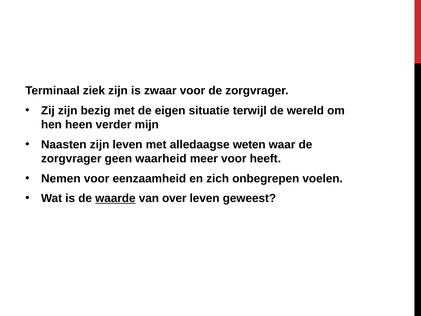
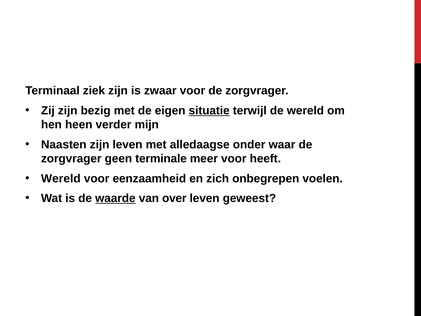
situatie underline: none -> present
weten: weten -> onder
waarheid: waarheid -> terminale
Nemen at (61, 178): Nemen -> Wereld
